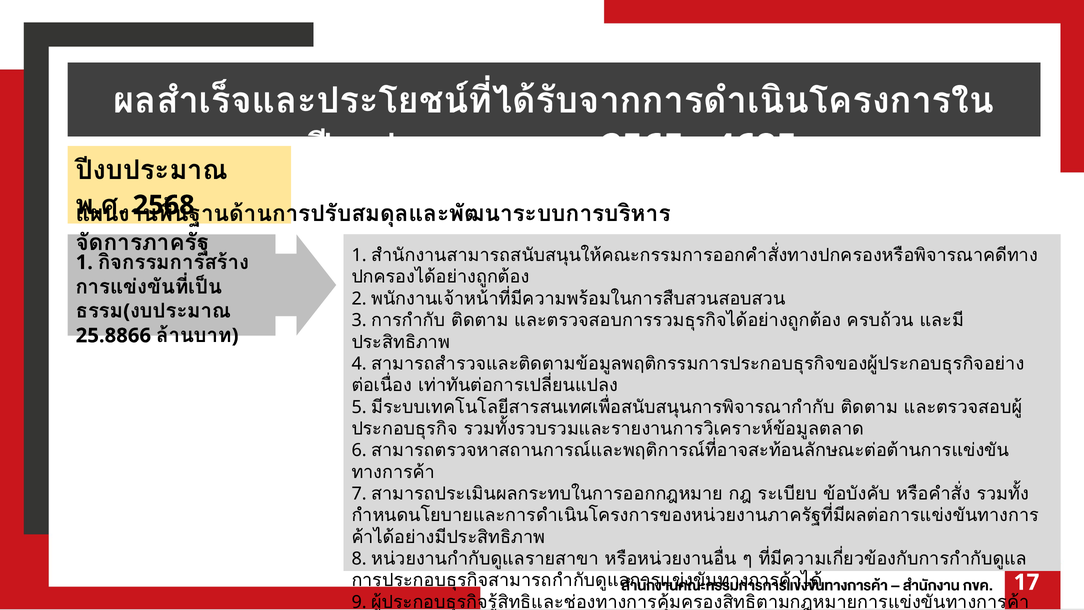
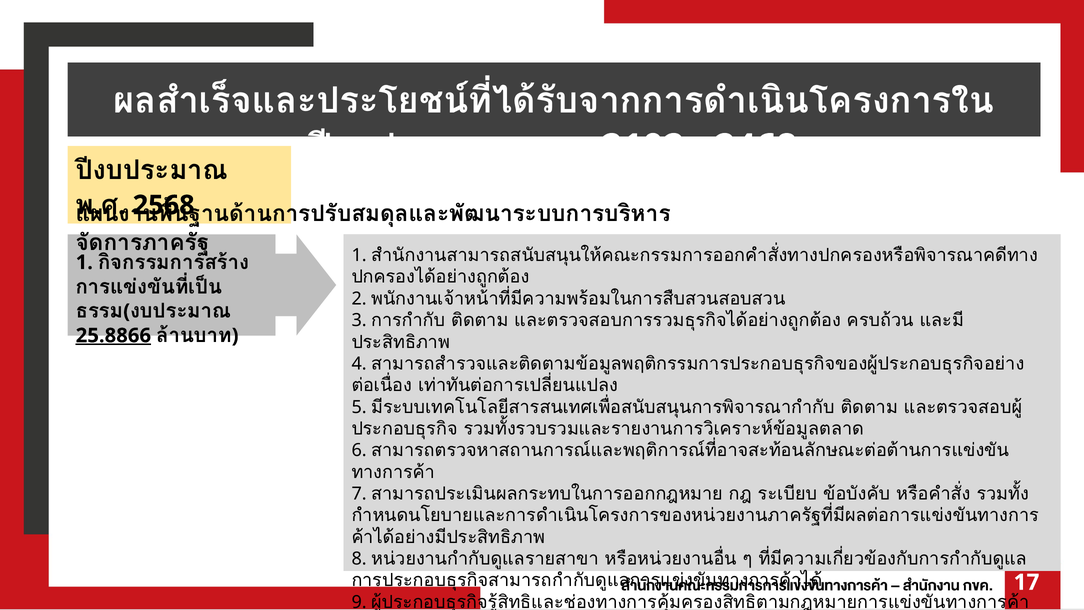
2565: 2565 -> 2102
4685: 4685 -> 2468
25.8866 underline: none -> present
